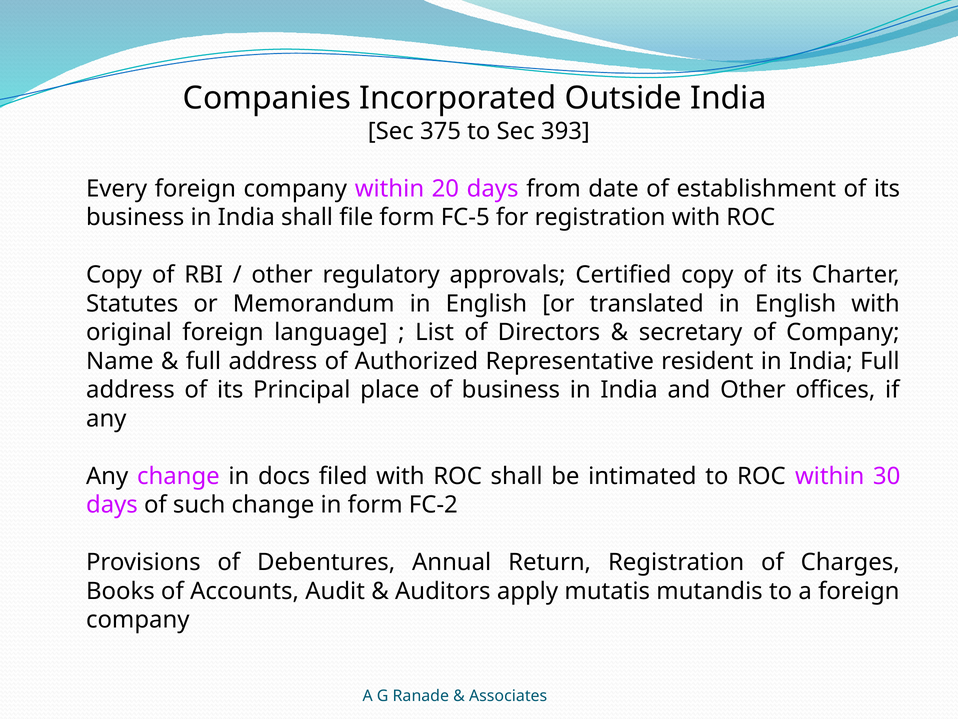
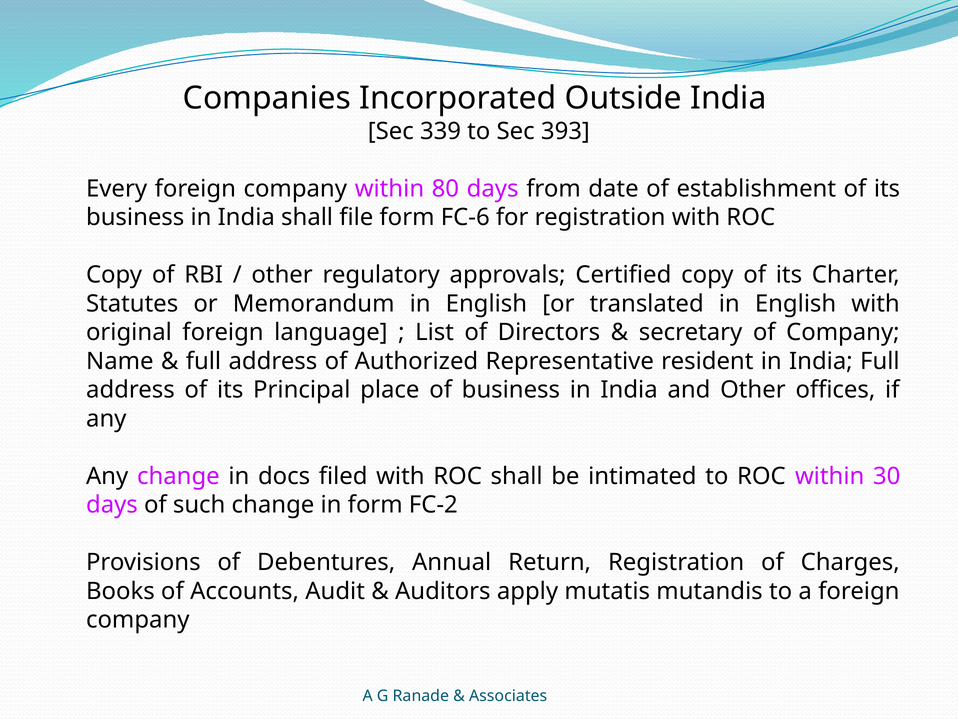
375: 375 -> 339
20: 20 -> 80
FC-5: FC-5 -> FC-6
